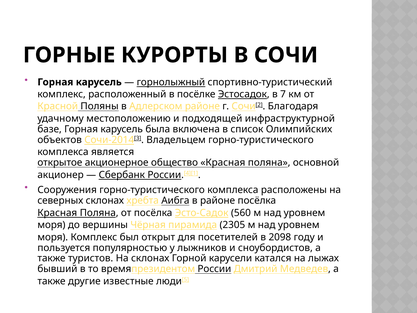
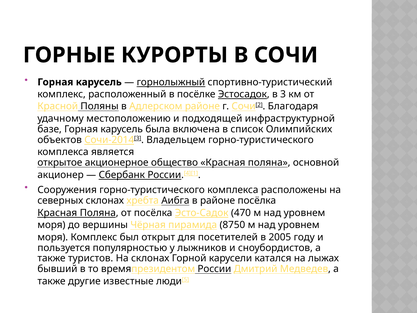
7: 7 -> 3
560: 560 -> 470
2305: 2305 -> 8750
2098: 2098 -> 2005
